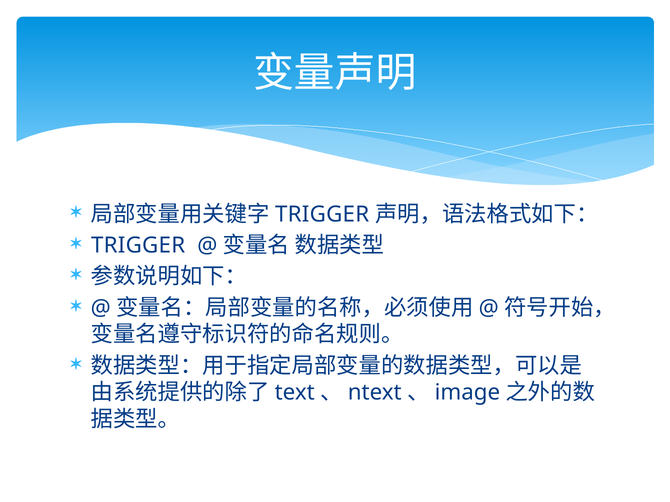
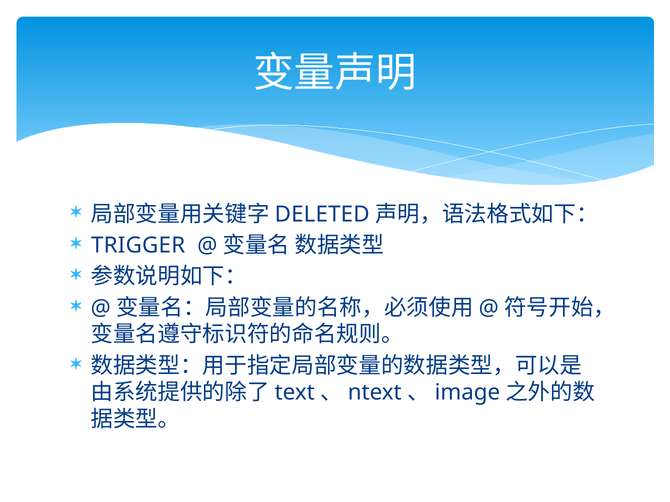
TRIGGER at (322, 214): TRIGGER -> DELETED
